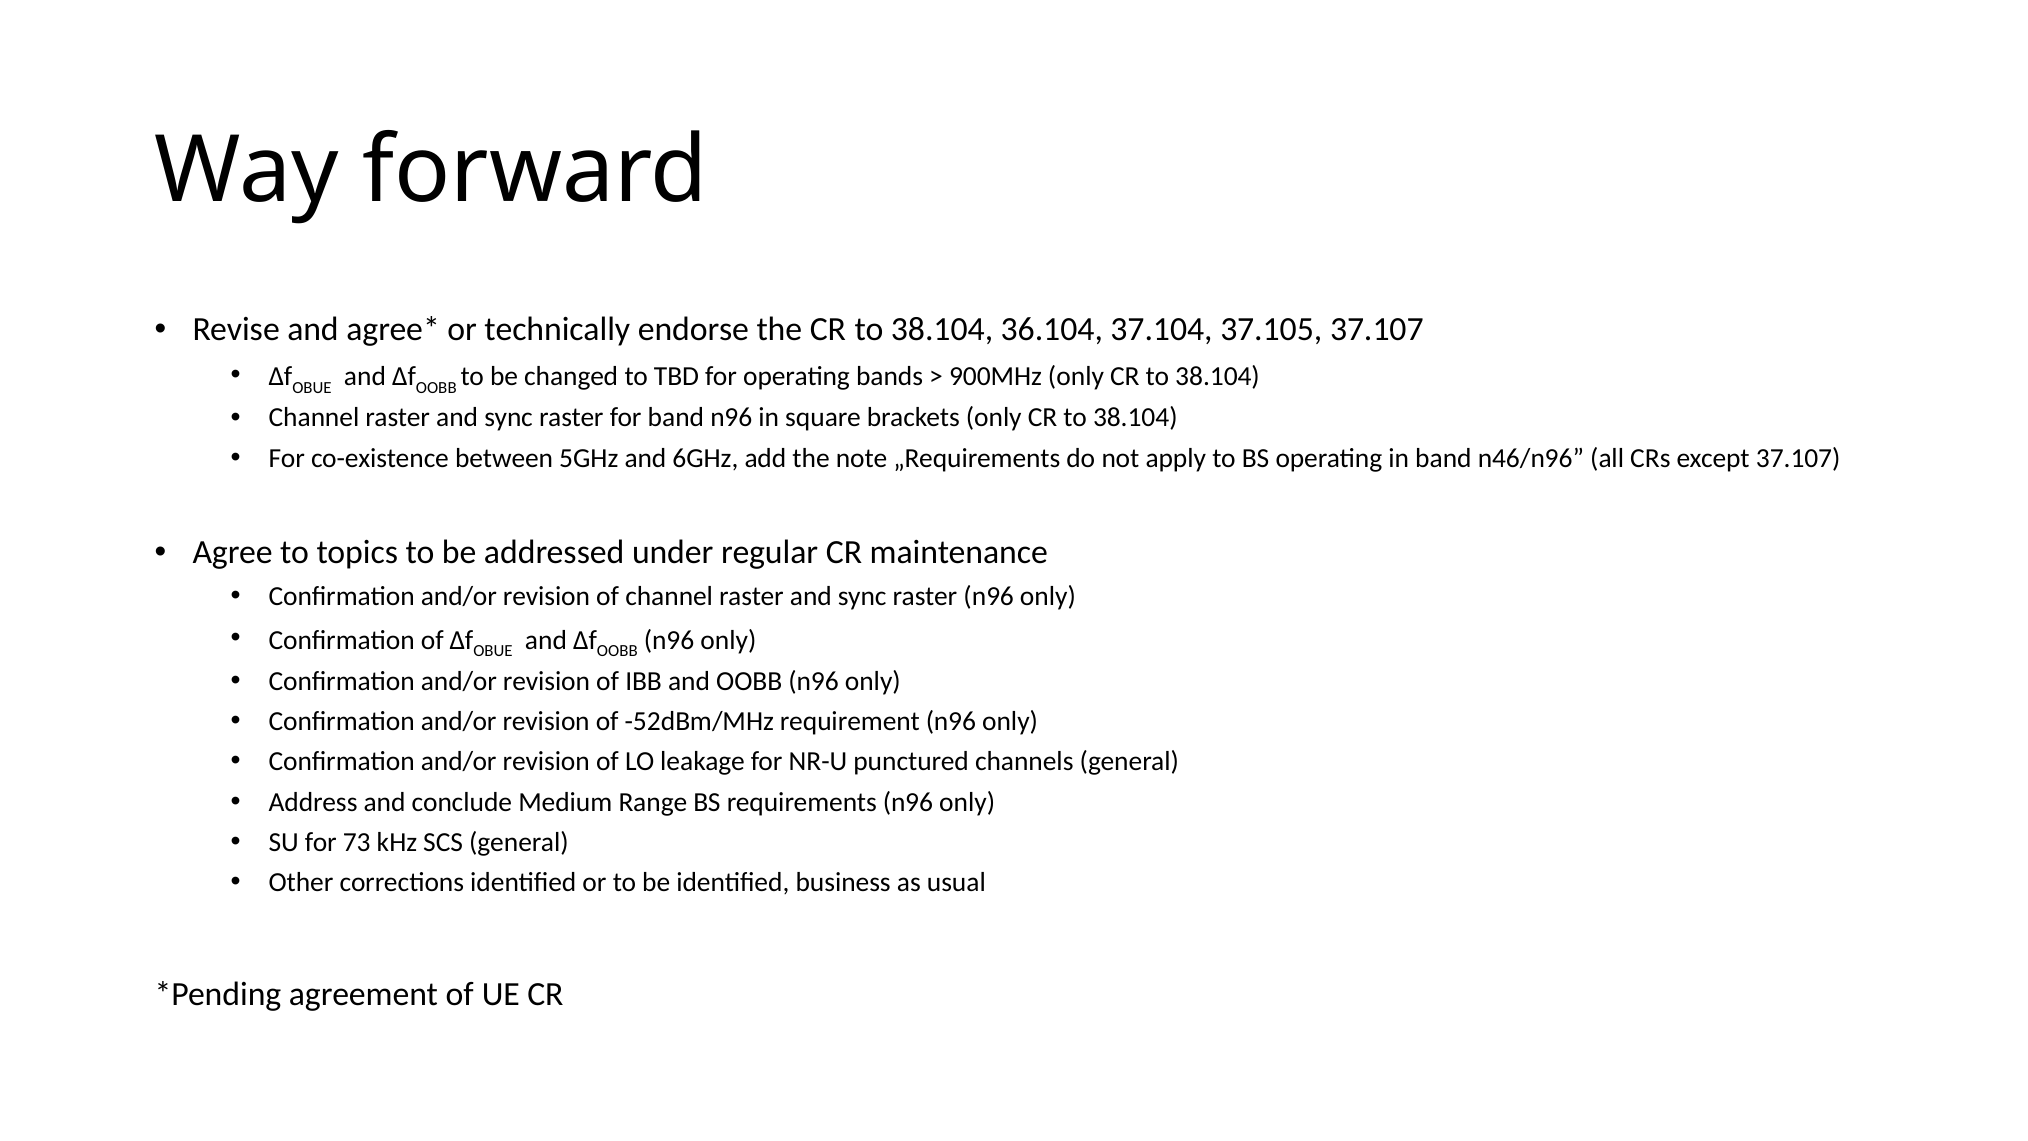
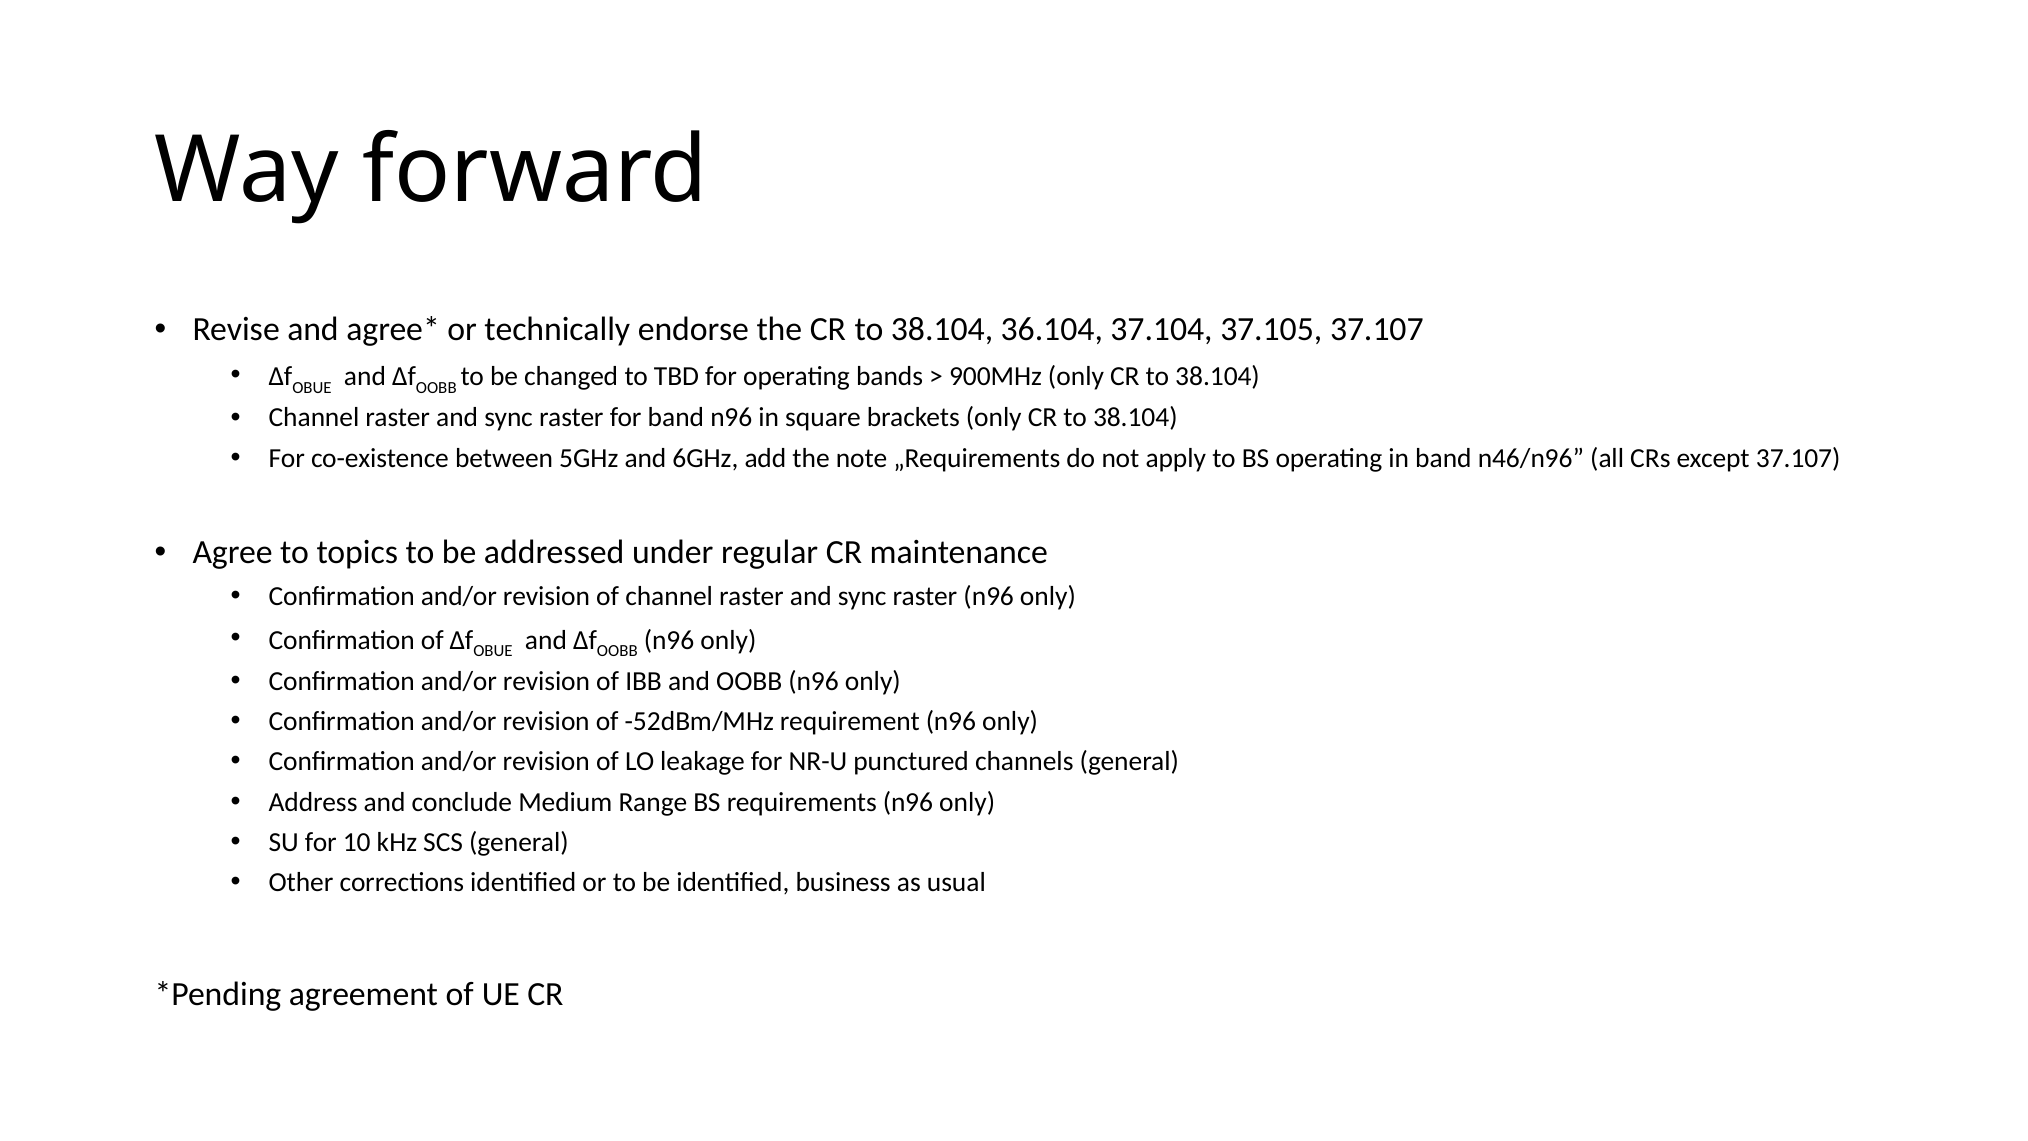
73: 73 -> 10
